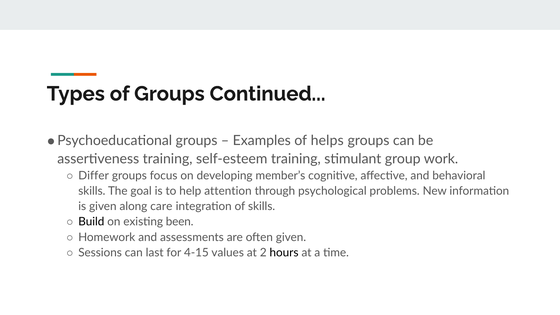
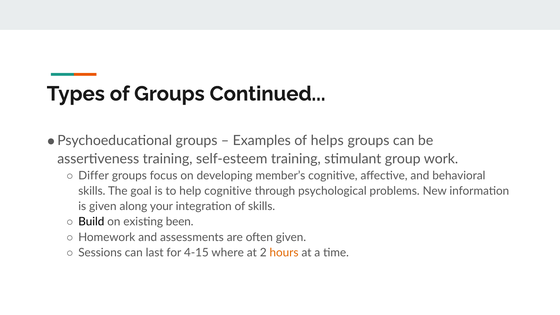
help attention: attention -> cognitive
care: care -> your
values: values -> where
hours colour: black -> orange
